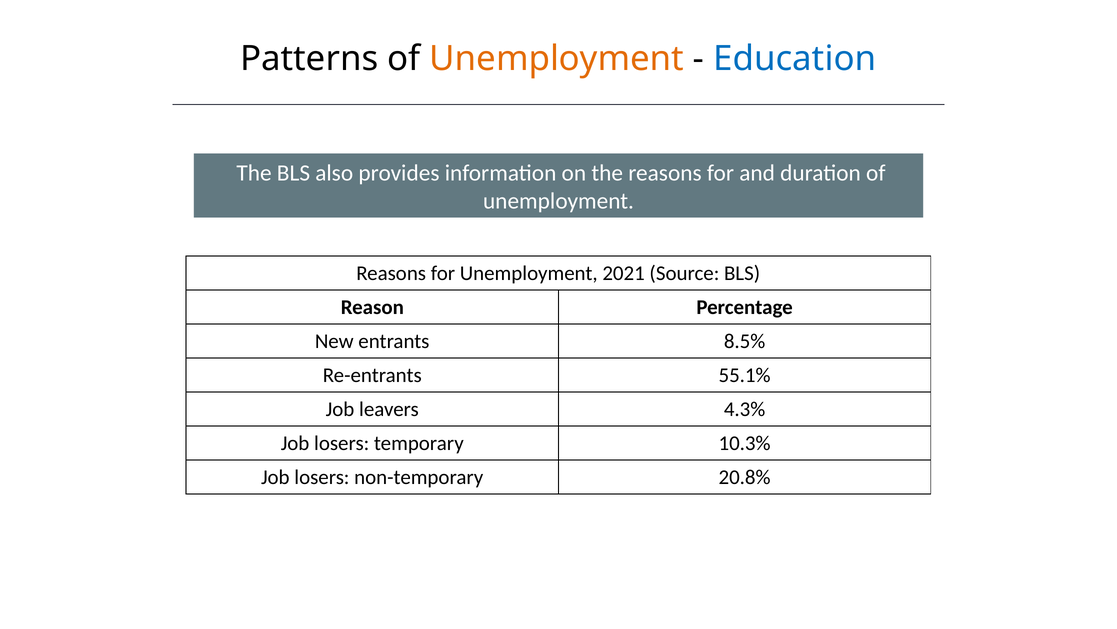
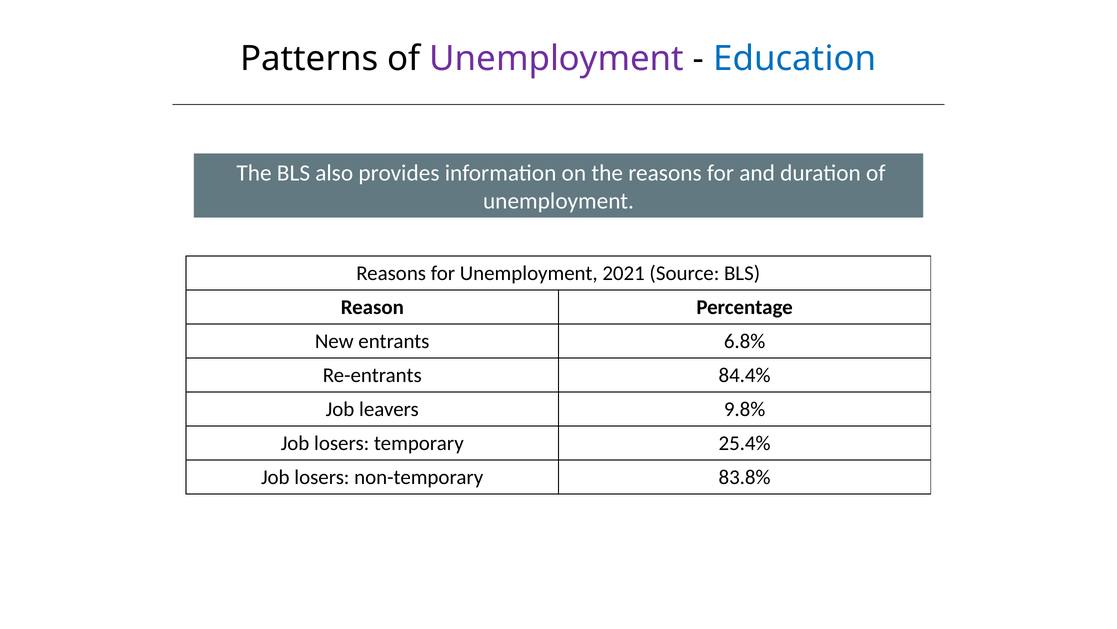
Unemployment at (557, 59) colour: orange -> purple
8.5%: 8.5% -> 6.8%
55.1%: 55.1% -> 84.4%
4.3%: 4.3% -> 9.8%
10.3%: 10.3% -> 25.4%
20.8%: 20.8% -> 83.8%
